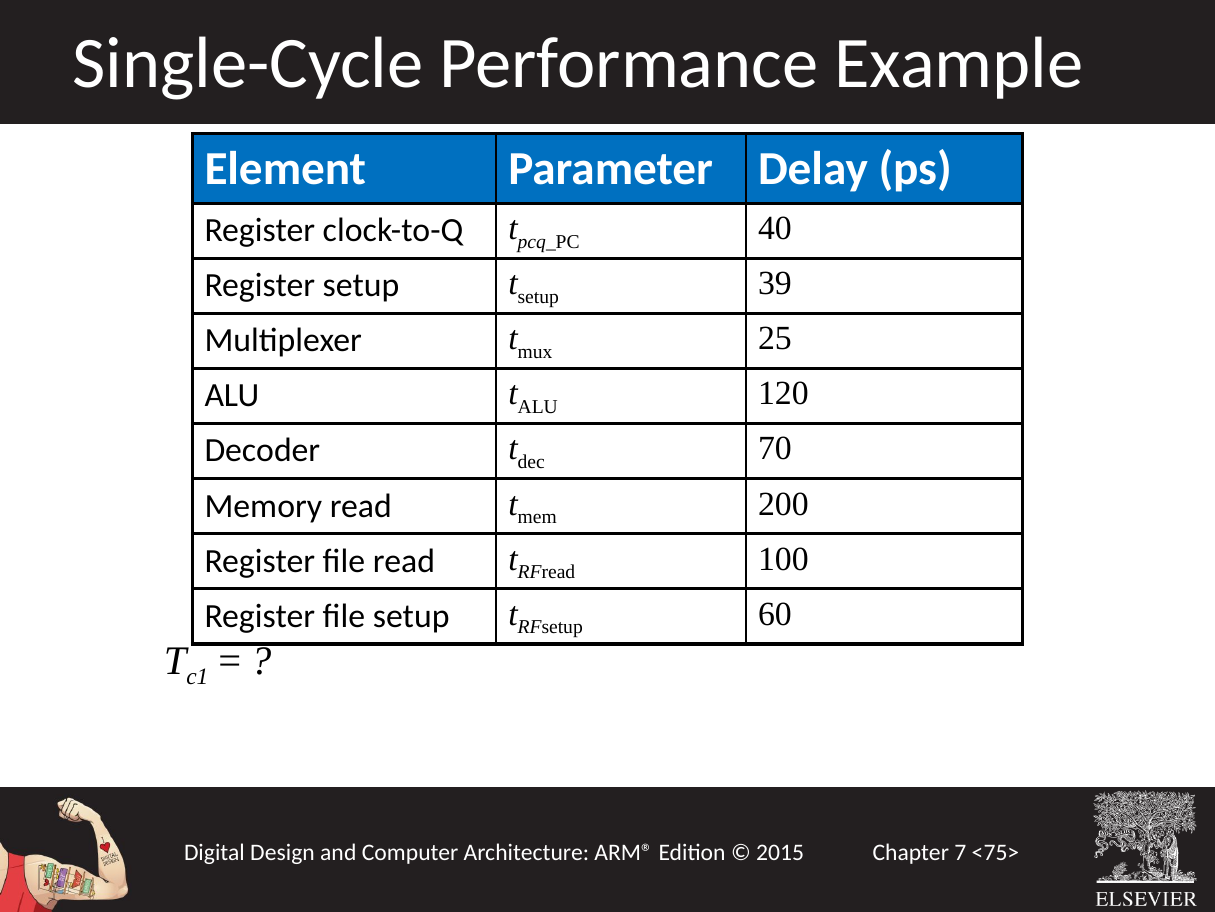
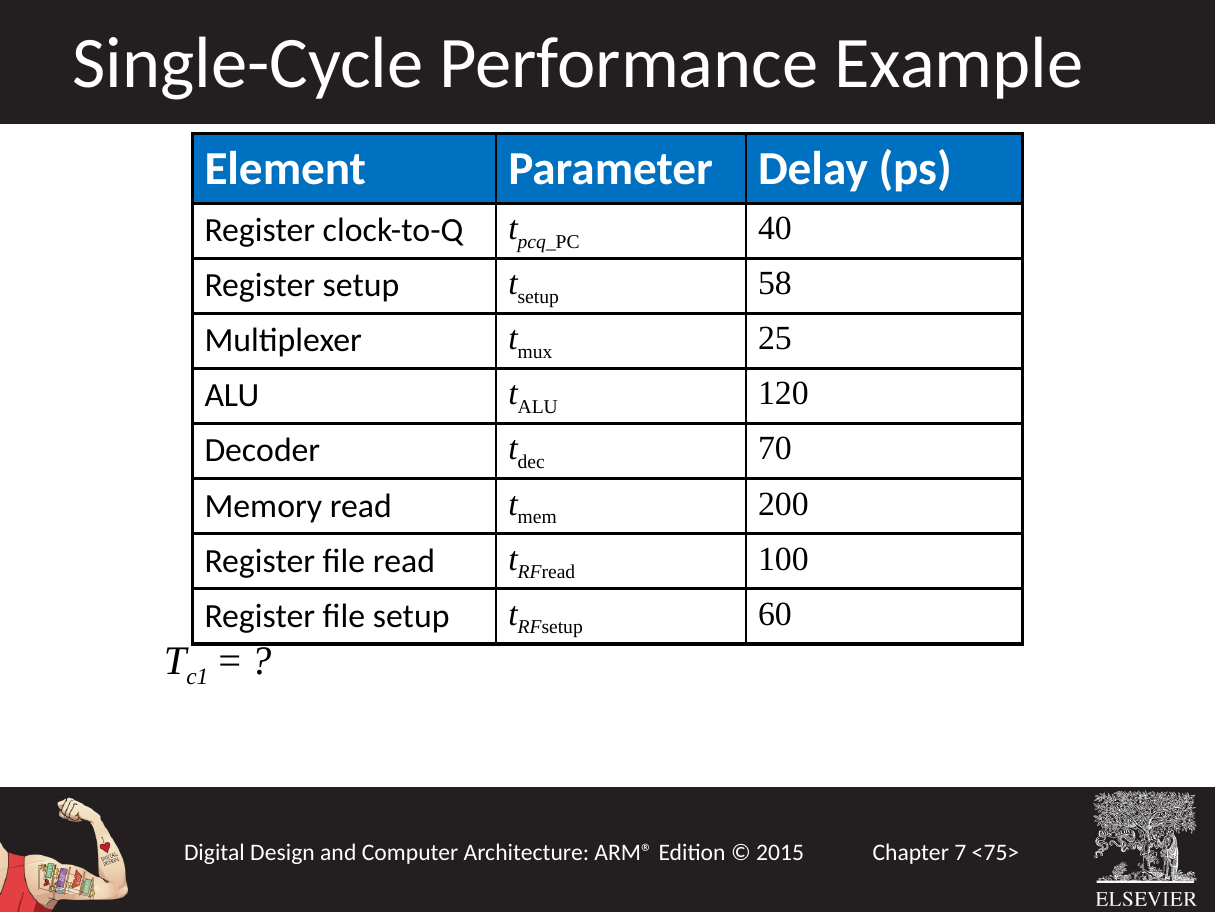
39: 39 -> 58
